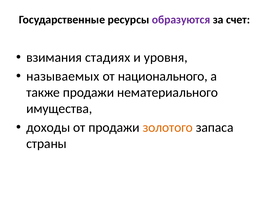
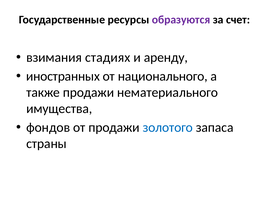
уровня: уровня -> аренду
называемых: называемых -> иностранных
доходы: доходы -> фондов
золотого colour: orange -> blue
